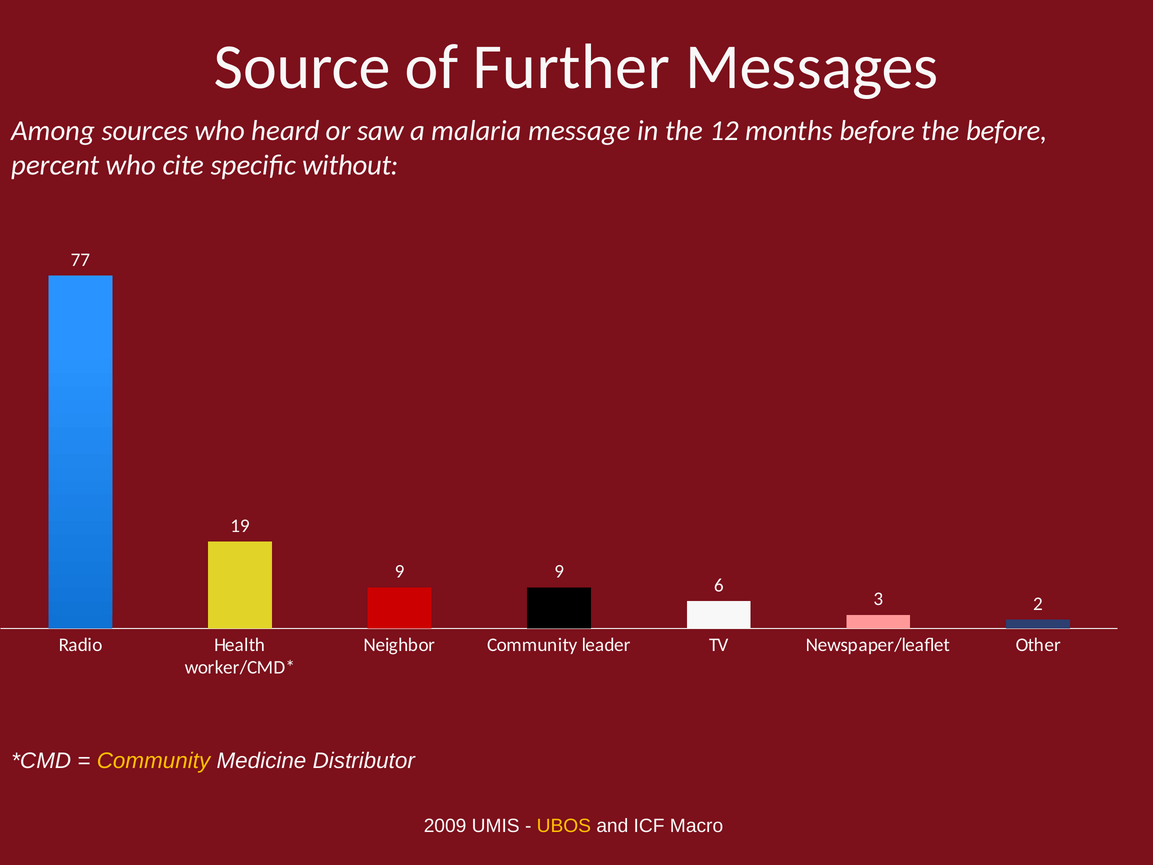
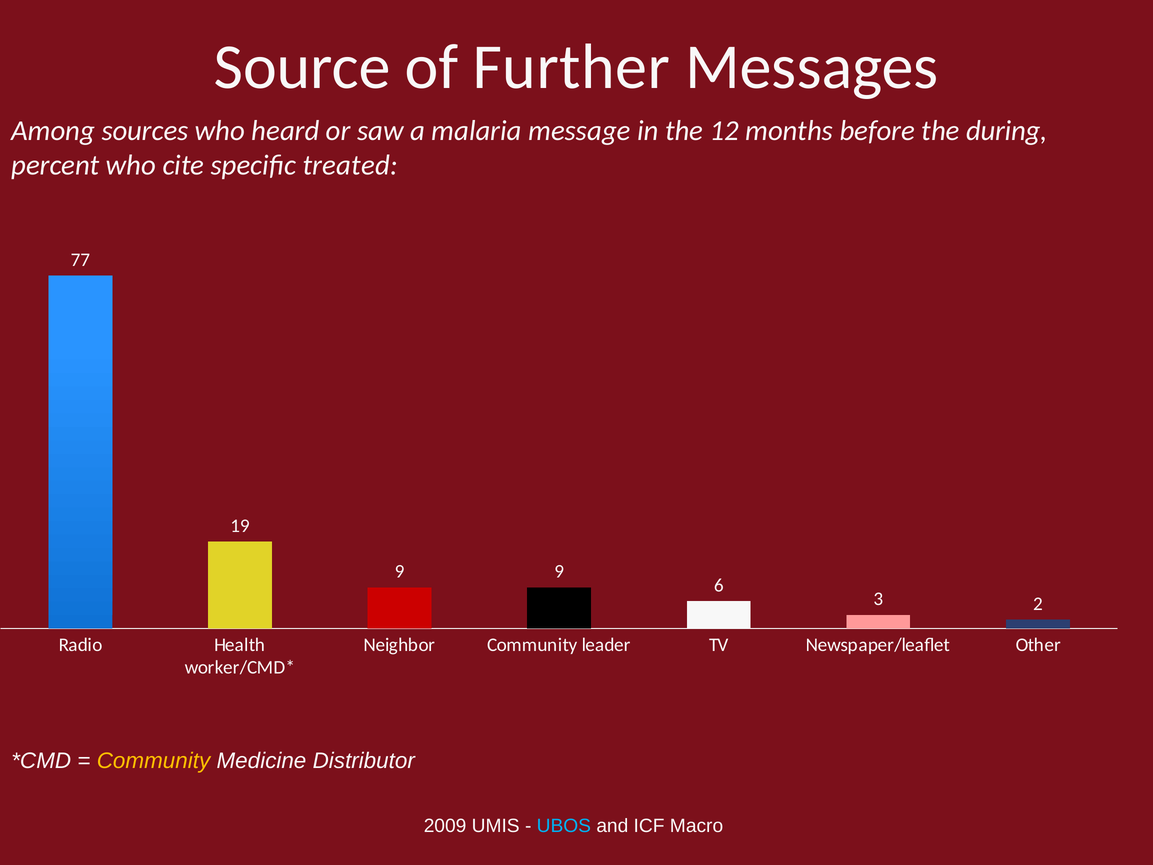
the before: before -> during
without: without -> treated
UBOS colour: yellow -> light blue
